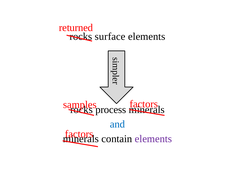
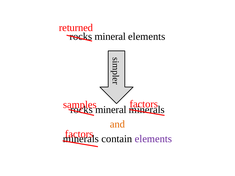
surface at (110, 37): surface -> mineral
process at (111, 110): process -> mineral
and colour: blue -> orange
